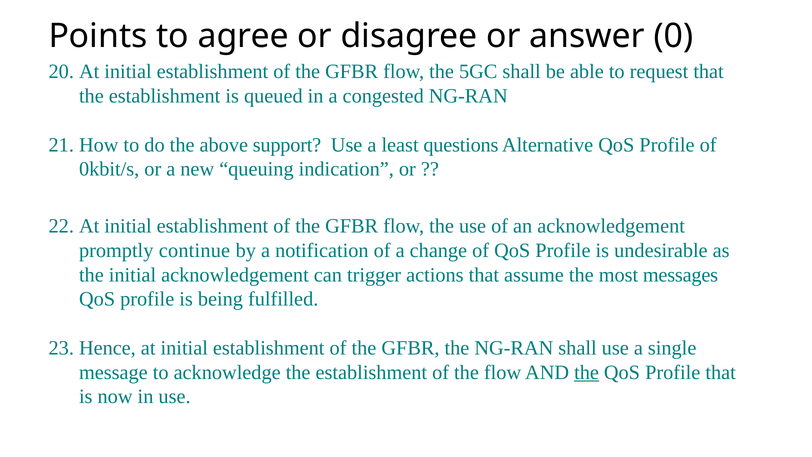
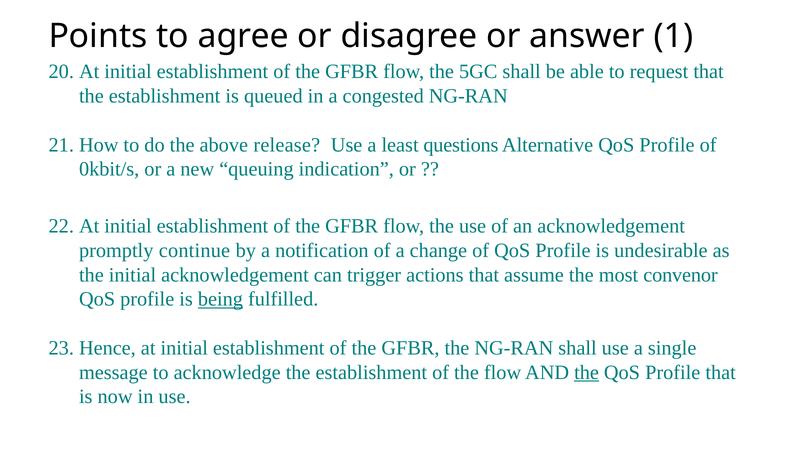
0: 0 -> 1
support: support -> release
messages: messages -> convenor
being underline: none -> present
